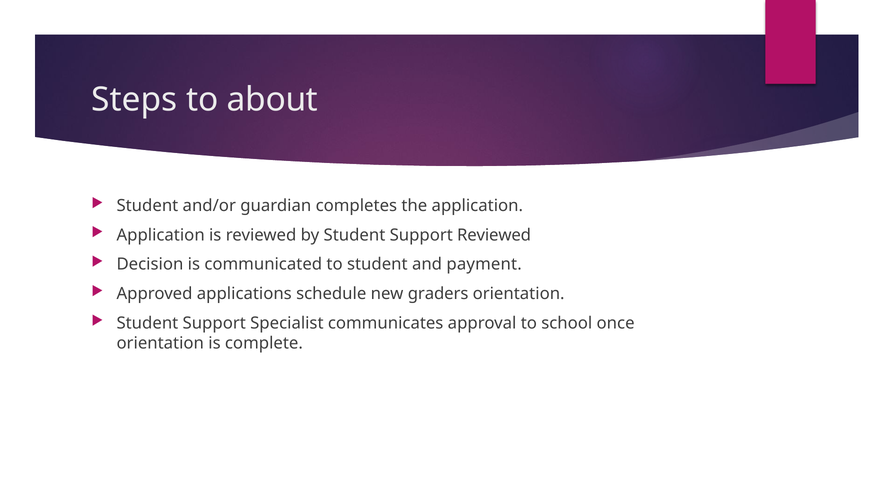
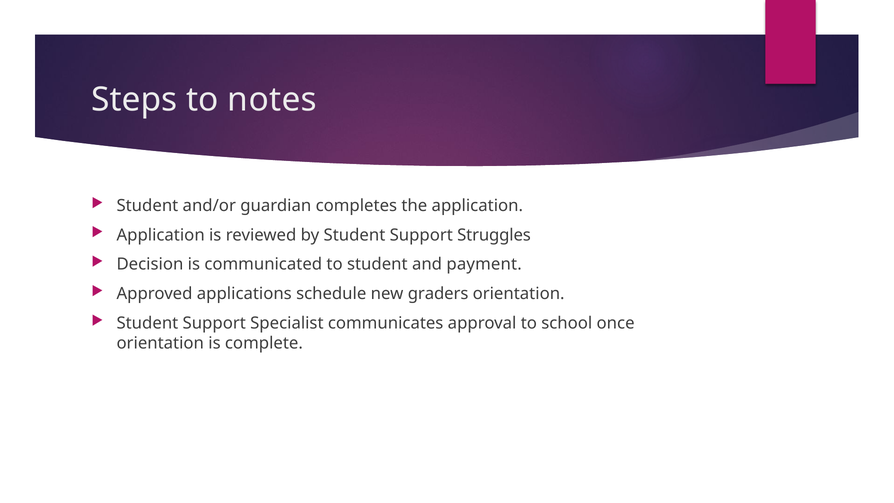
about: about -> notes
Support Reviewed: Reviewed -> Struggles
